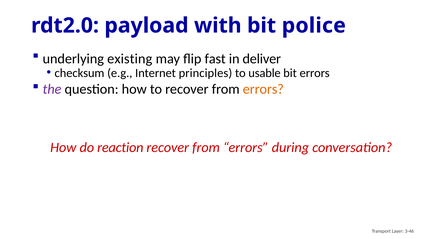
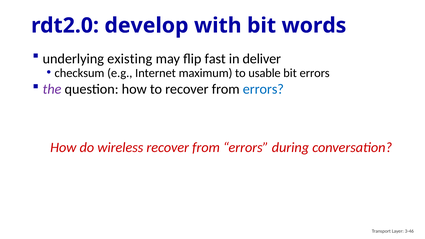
payload: payload -> develop
police: police -> words
principles: principles -> maximum
errors at (263, 89) colour: orange -> blue
reaction: reaction -> wireless
